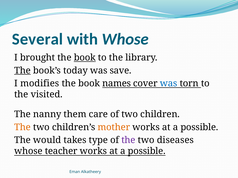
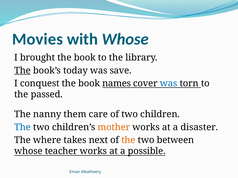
Several: Several -> Movies
book at (85, 58) underline: present -> none
modifies: modifies -> conquest
visited: visited -> passed
The at (22, 128) colour: orange -> blue
possible at (199, 128): possible -> disaster
would: would -> where
type: type -> next
the at (128, 140) colour: purple -> orange
diseases: diseases -> between
